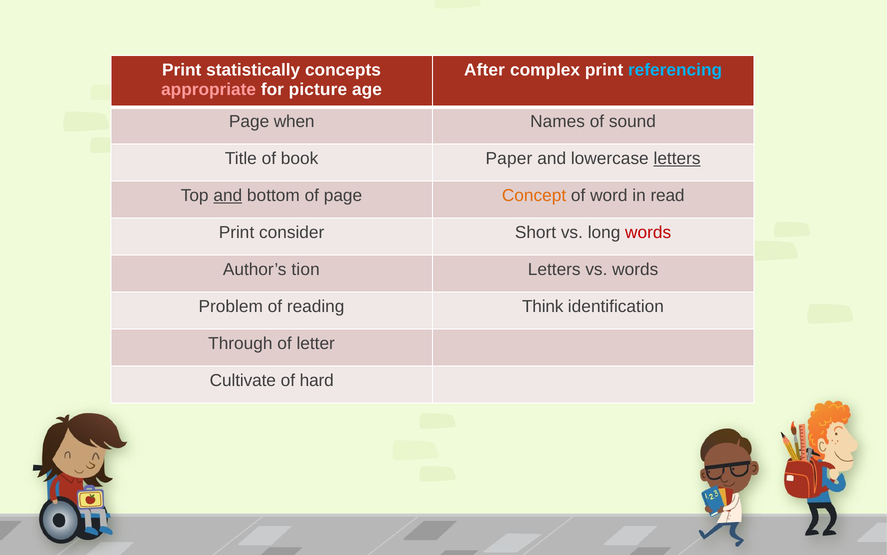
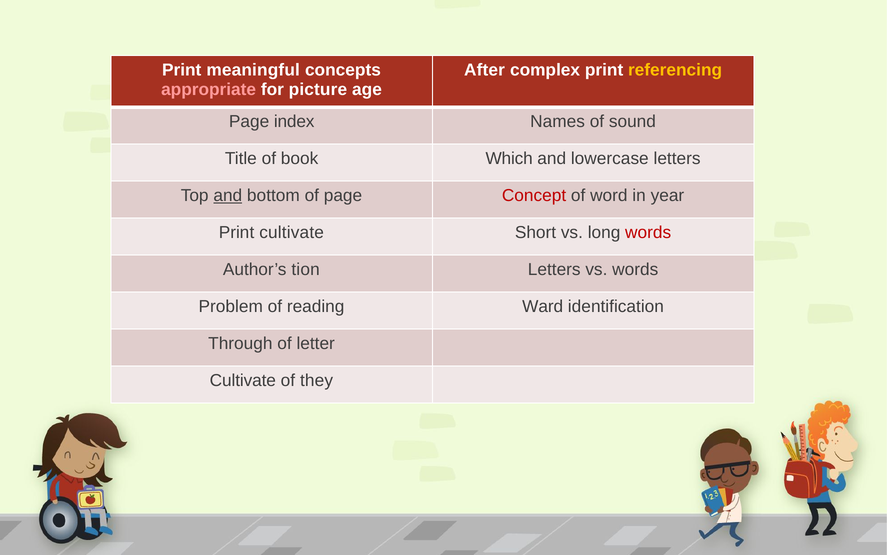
statistically: statistically -> meaningful
referencing colour: light blue -> yellow
when: when -> index
Paper: Paper -> Which
letters at (677, 158) underline: present -> none
Concept colour: orange -> red
read: read -> year
Print consider: consider -> cultivate
Think: Think -> Ward
hard: hard -> they
